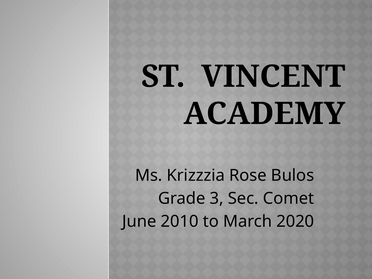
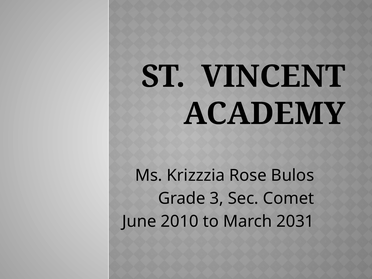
2020: 2020 -> 2031
